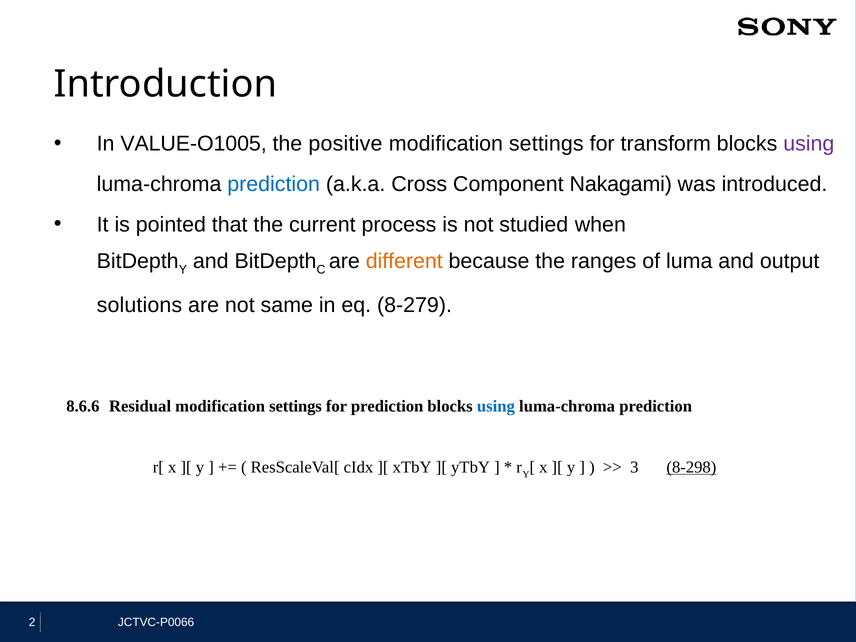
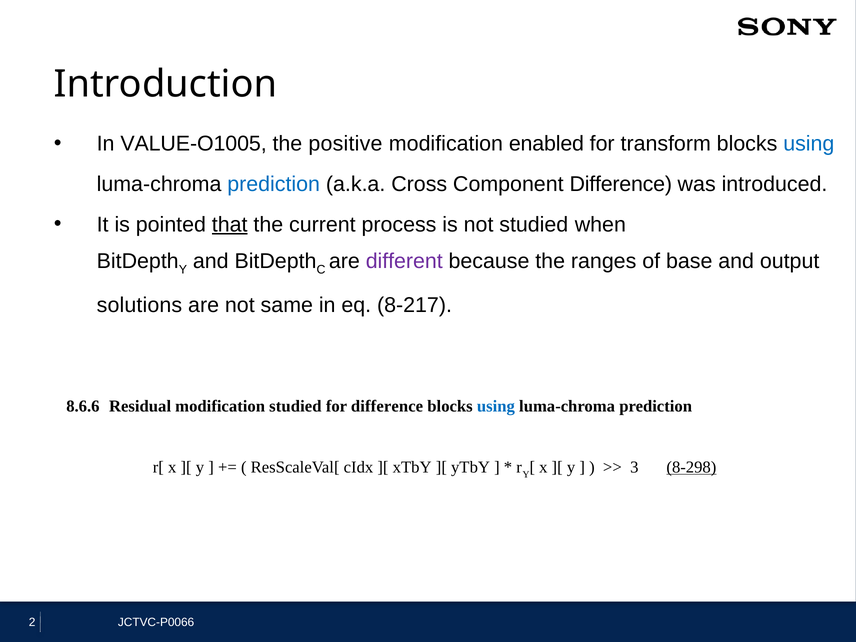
settings at (546, 144): settings -> enabled
using at (809, 144) colour: purple -> blue
Component Nakagami: Nakagami -> Difference
that underline: none -> present
different colour: orange -> purple
luma: luma -> base
8-279: 8-279 -> 8-217
Residual modification settings: settings -> studied
for prediction: prediction -> difference
